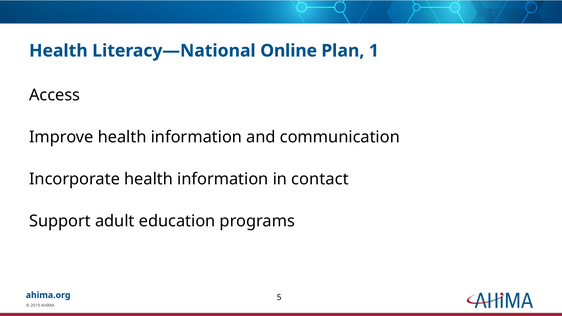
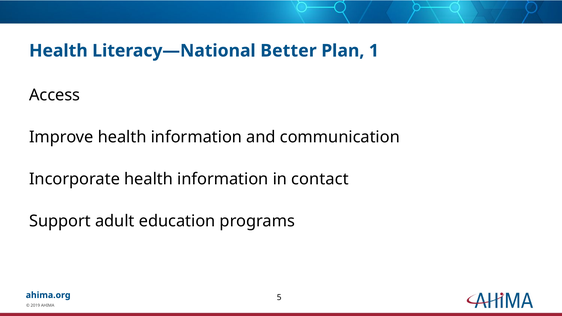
Online: Online -> Better
